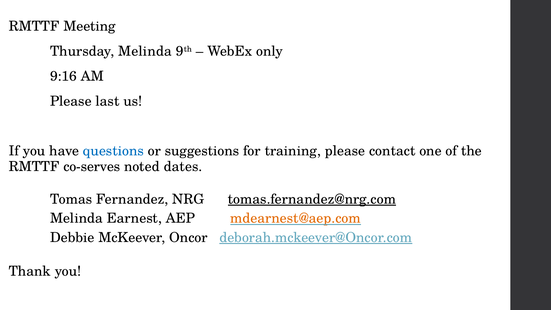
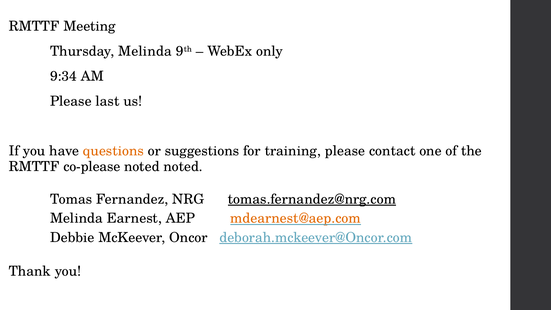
9:16: 9:16 -> 9:34
questions colour: blue -> orange
co-serves: co-serves -> co-please
noted dates: dates -> noted
